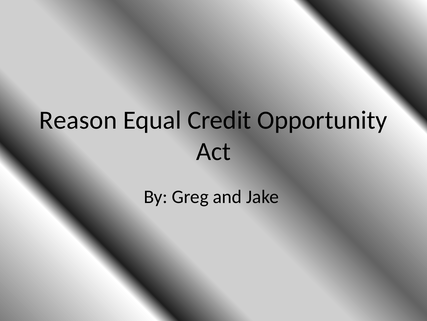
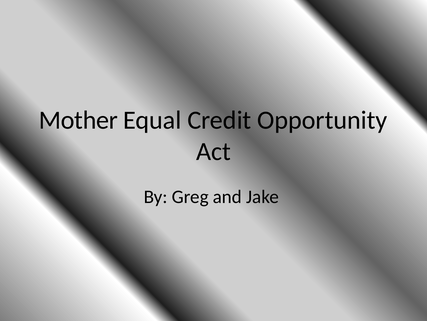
Reason: Reason -> Mother
